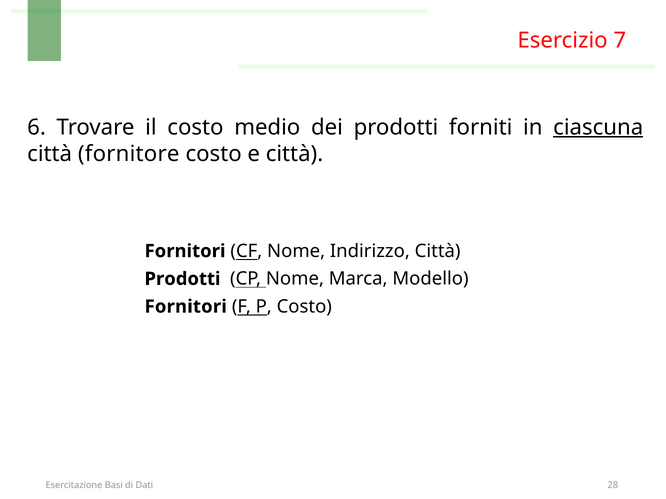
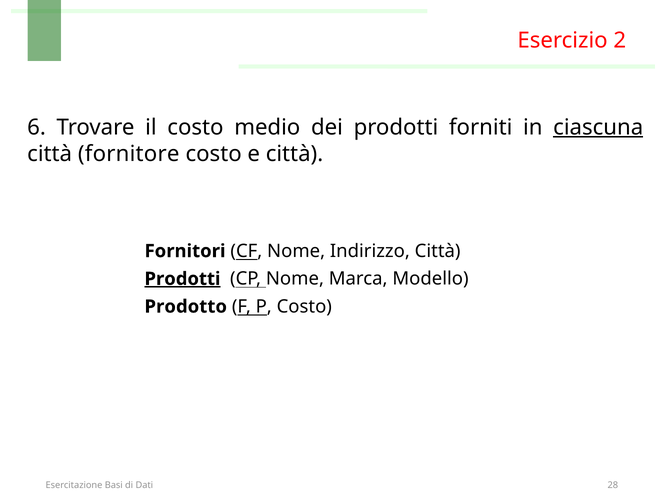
7: 7 -> 2
Prodotti at (183, 279) underline: none -> present
Fornitori at (186, 307): Fornitori -> Prodotto
